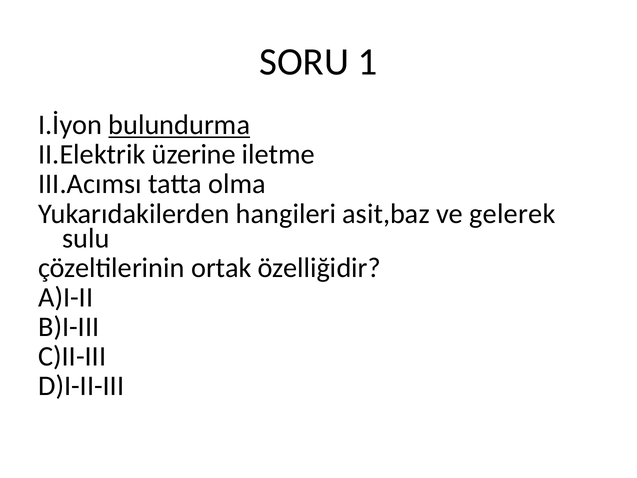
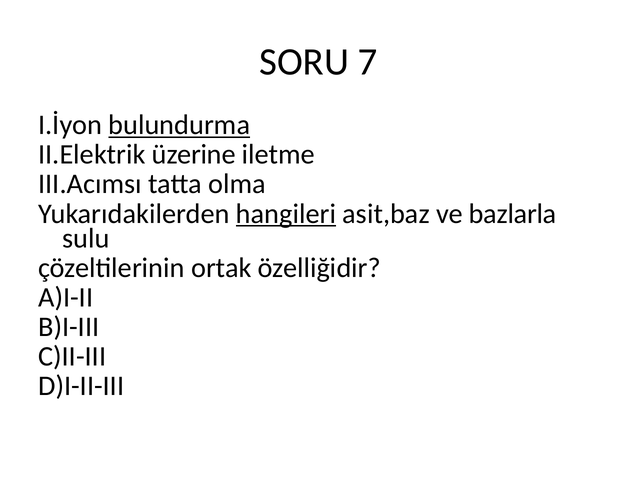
1: 1 -> 7
hangileri underline: none -> present
gelerek: gelerek -> bazlarla
